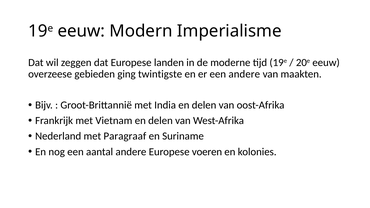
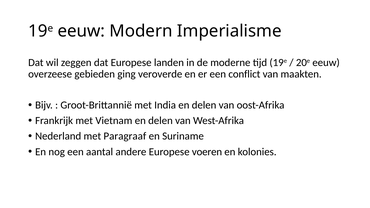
twintigste: twintigste -> veroverde
een andere: andere -> conflict
